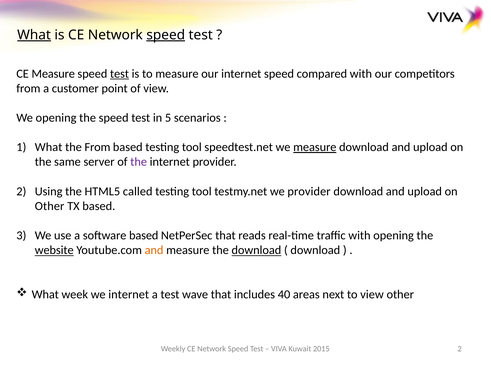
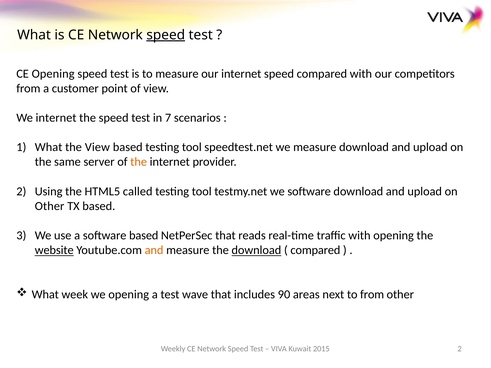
What at (34, 35) underline: present -> none
CE Measure: Measure -> Opening
test at (120, 74) underline: present -> none
We opening: opening -> internet
5: 5 -> 7
the From: From -> View
measure at (315, 147) underline: present -> none
the at (139, 162) colour: purple -> orange
we provider: provider -> software
download at (315, 250): download -> compared
we internet: internet -> opening
40: 40 -> 90
to view: view -> from
